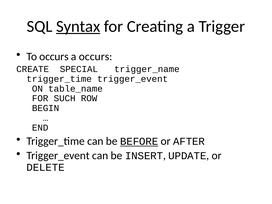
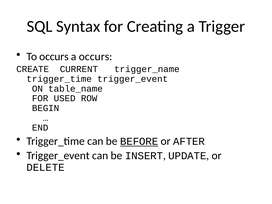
Syntax underline: present -> none
SPECIAL: SPECIAL -> CURRENT
SUCH: SUCH -> USED
